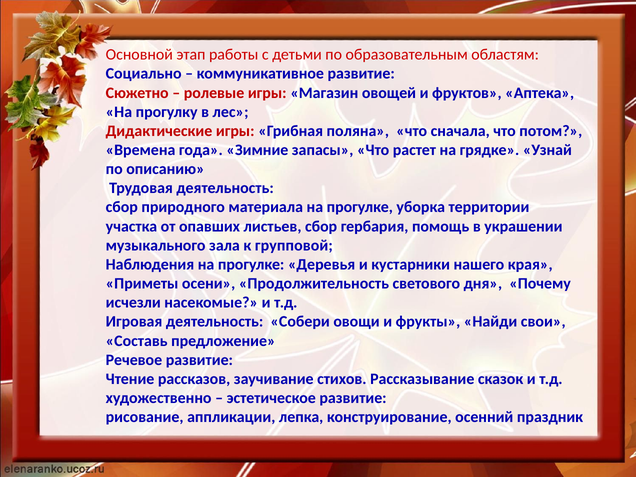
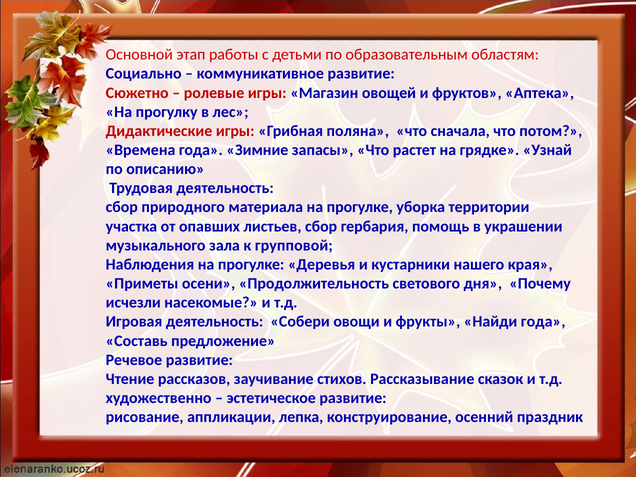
Найди свои: свои -> года
